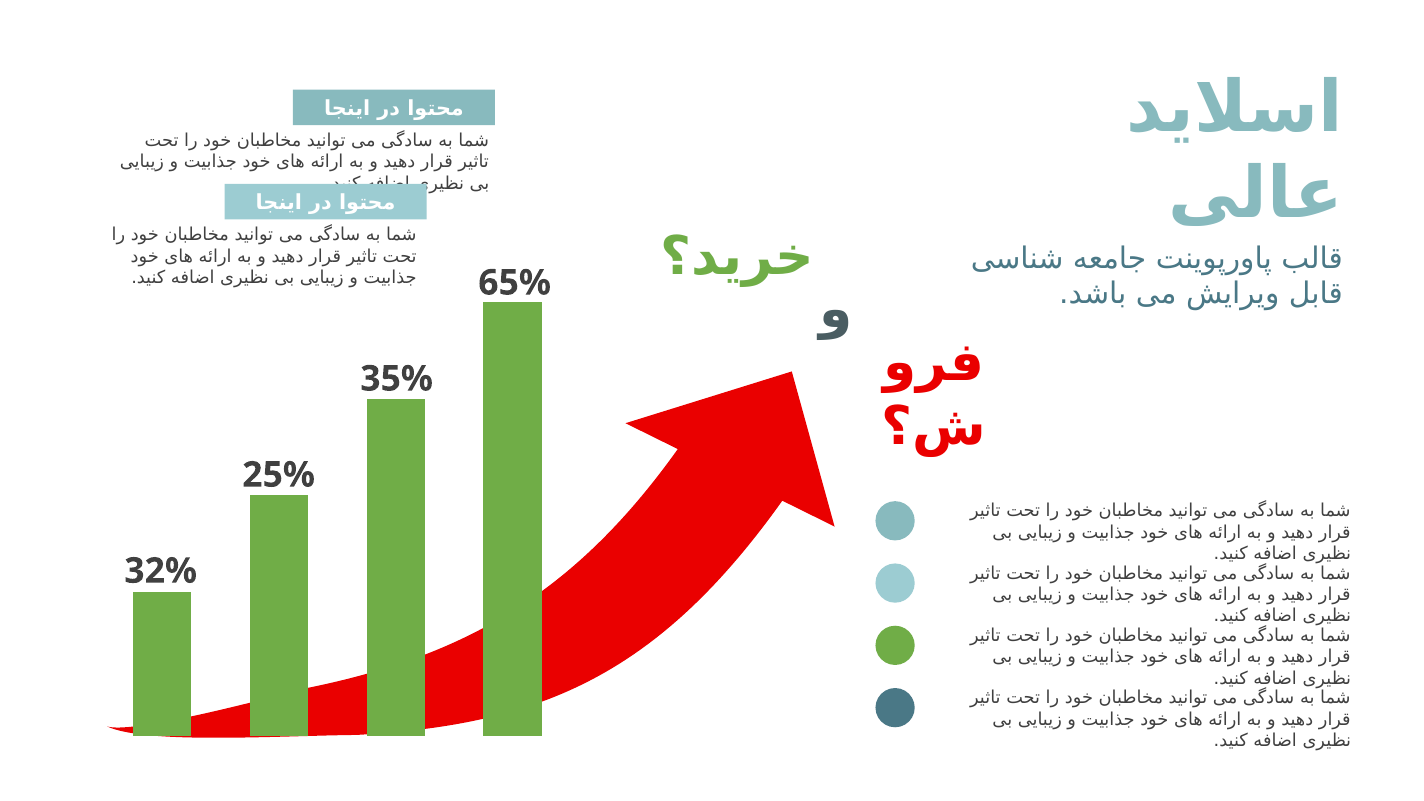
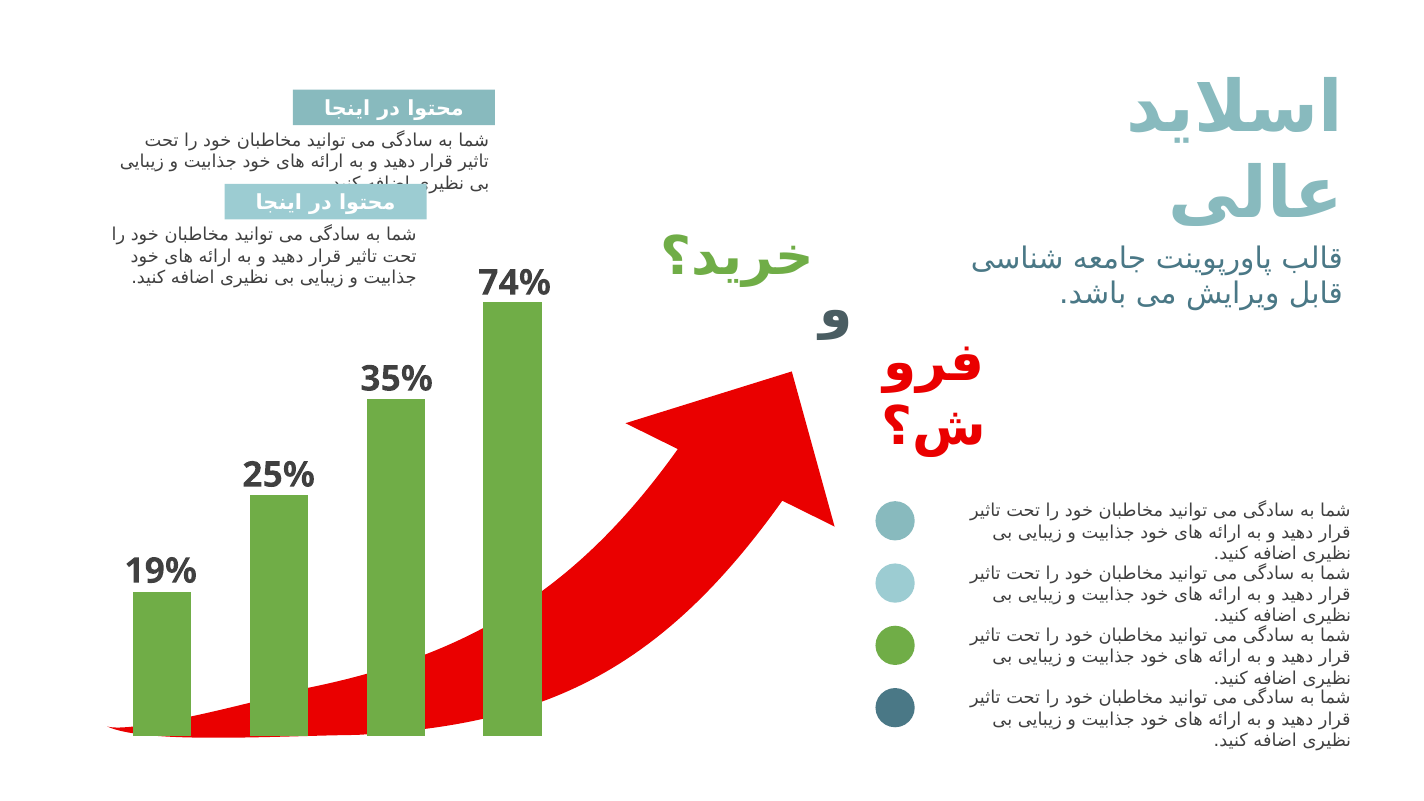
65%: 65% -> 74%
32%: 32% -> 19%
